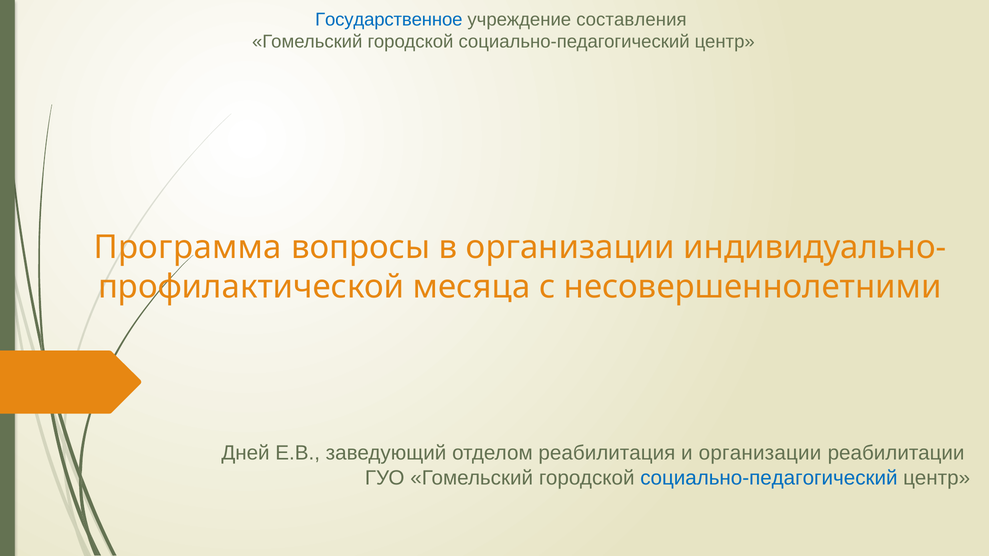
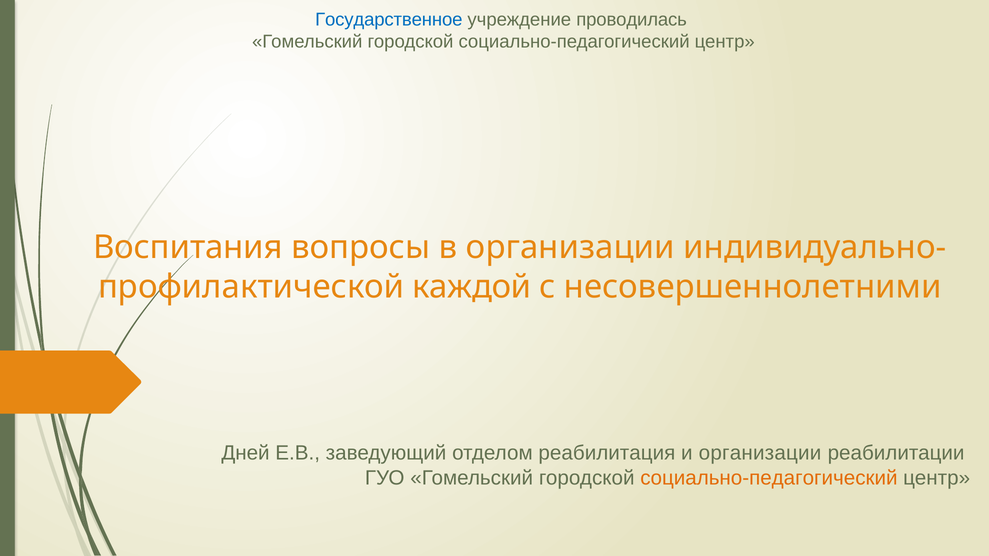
составления: составления -> проводилась
Программа: Программа -> Воспитания
месяца: месяца -> каждой
социально-педагогический at (769, 478) colour: blue -> orange
